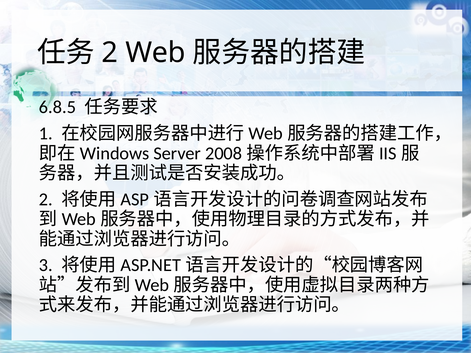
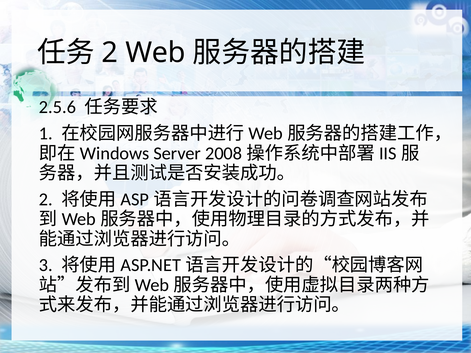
6.8.5: 6.8.5 -> 2.5.6
